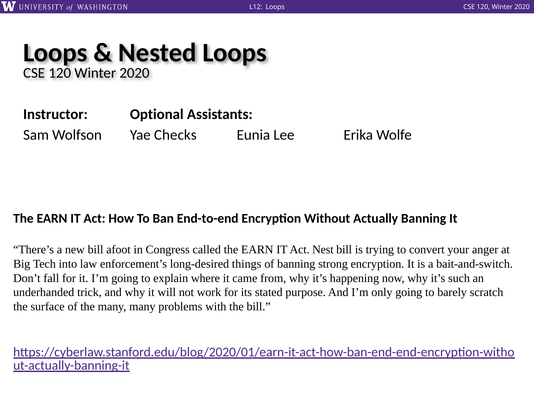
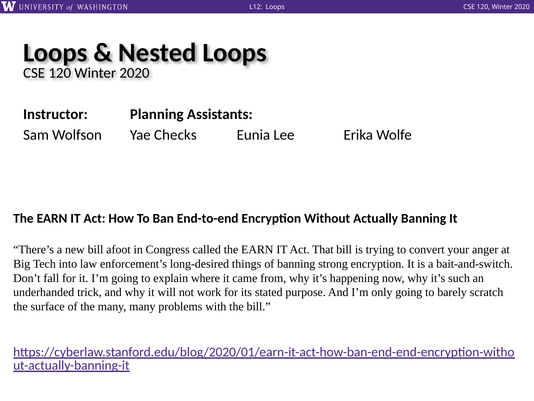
Optional: Optional -> Planning
Nest: Nest -> That
